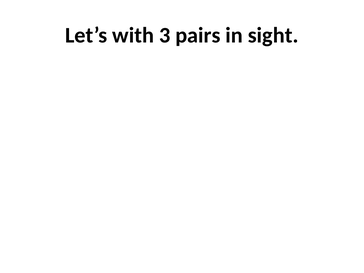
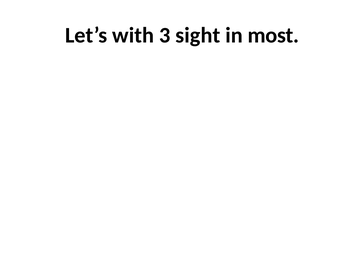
pairs: pairs -> sight
sight: sight -> most
